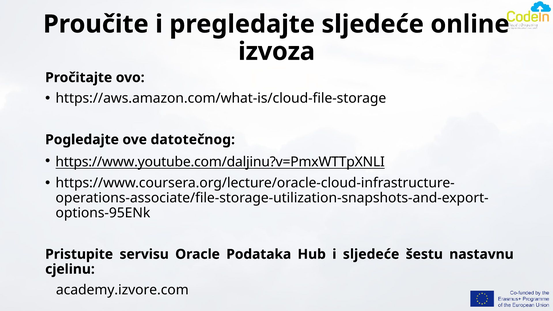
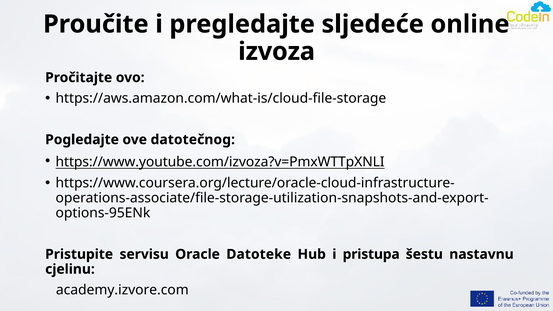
https://www.youtube.com/daljinu?v=PmxWTTpXNLI: https://www.youtube.com/daljinu?v=PmxWTTpXNLI -> https://www.youtube.com/izvoza?v=PmxWTTpXNLI
Podataka: Podataka -> Datoteke
i sljedeće: sljedeće -> pristupa
